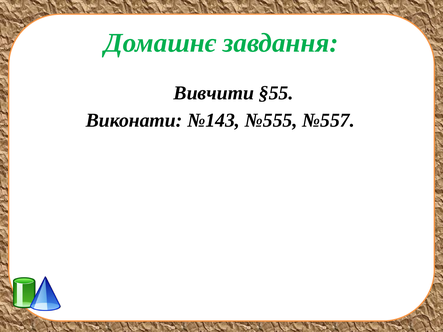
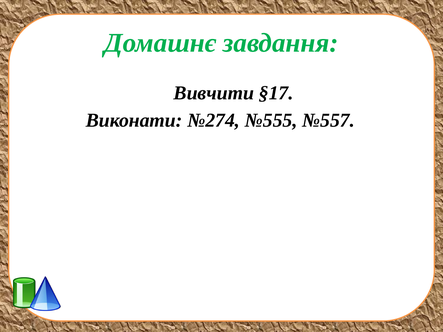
§55: §55 -> §17
№143: №143 -> №274
